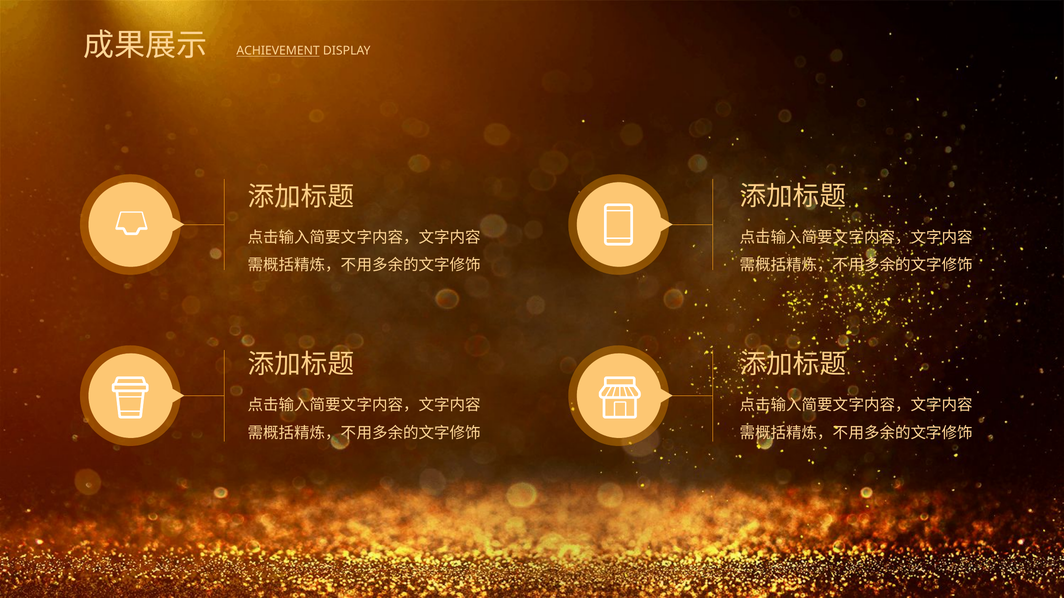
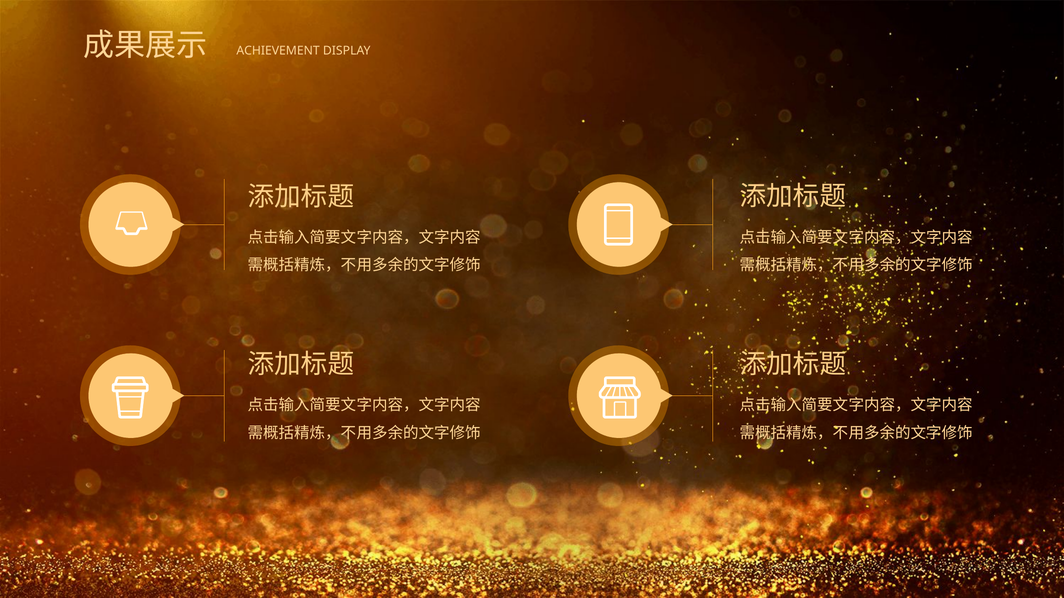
ACHIEVEMENT underline: present -> none
